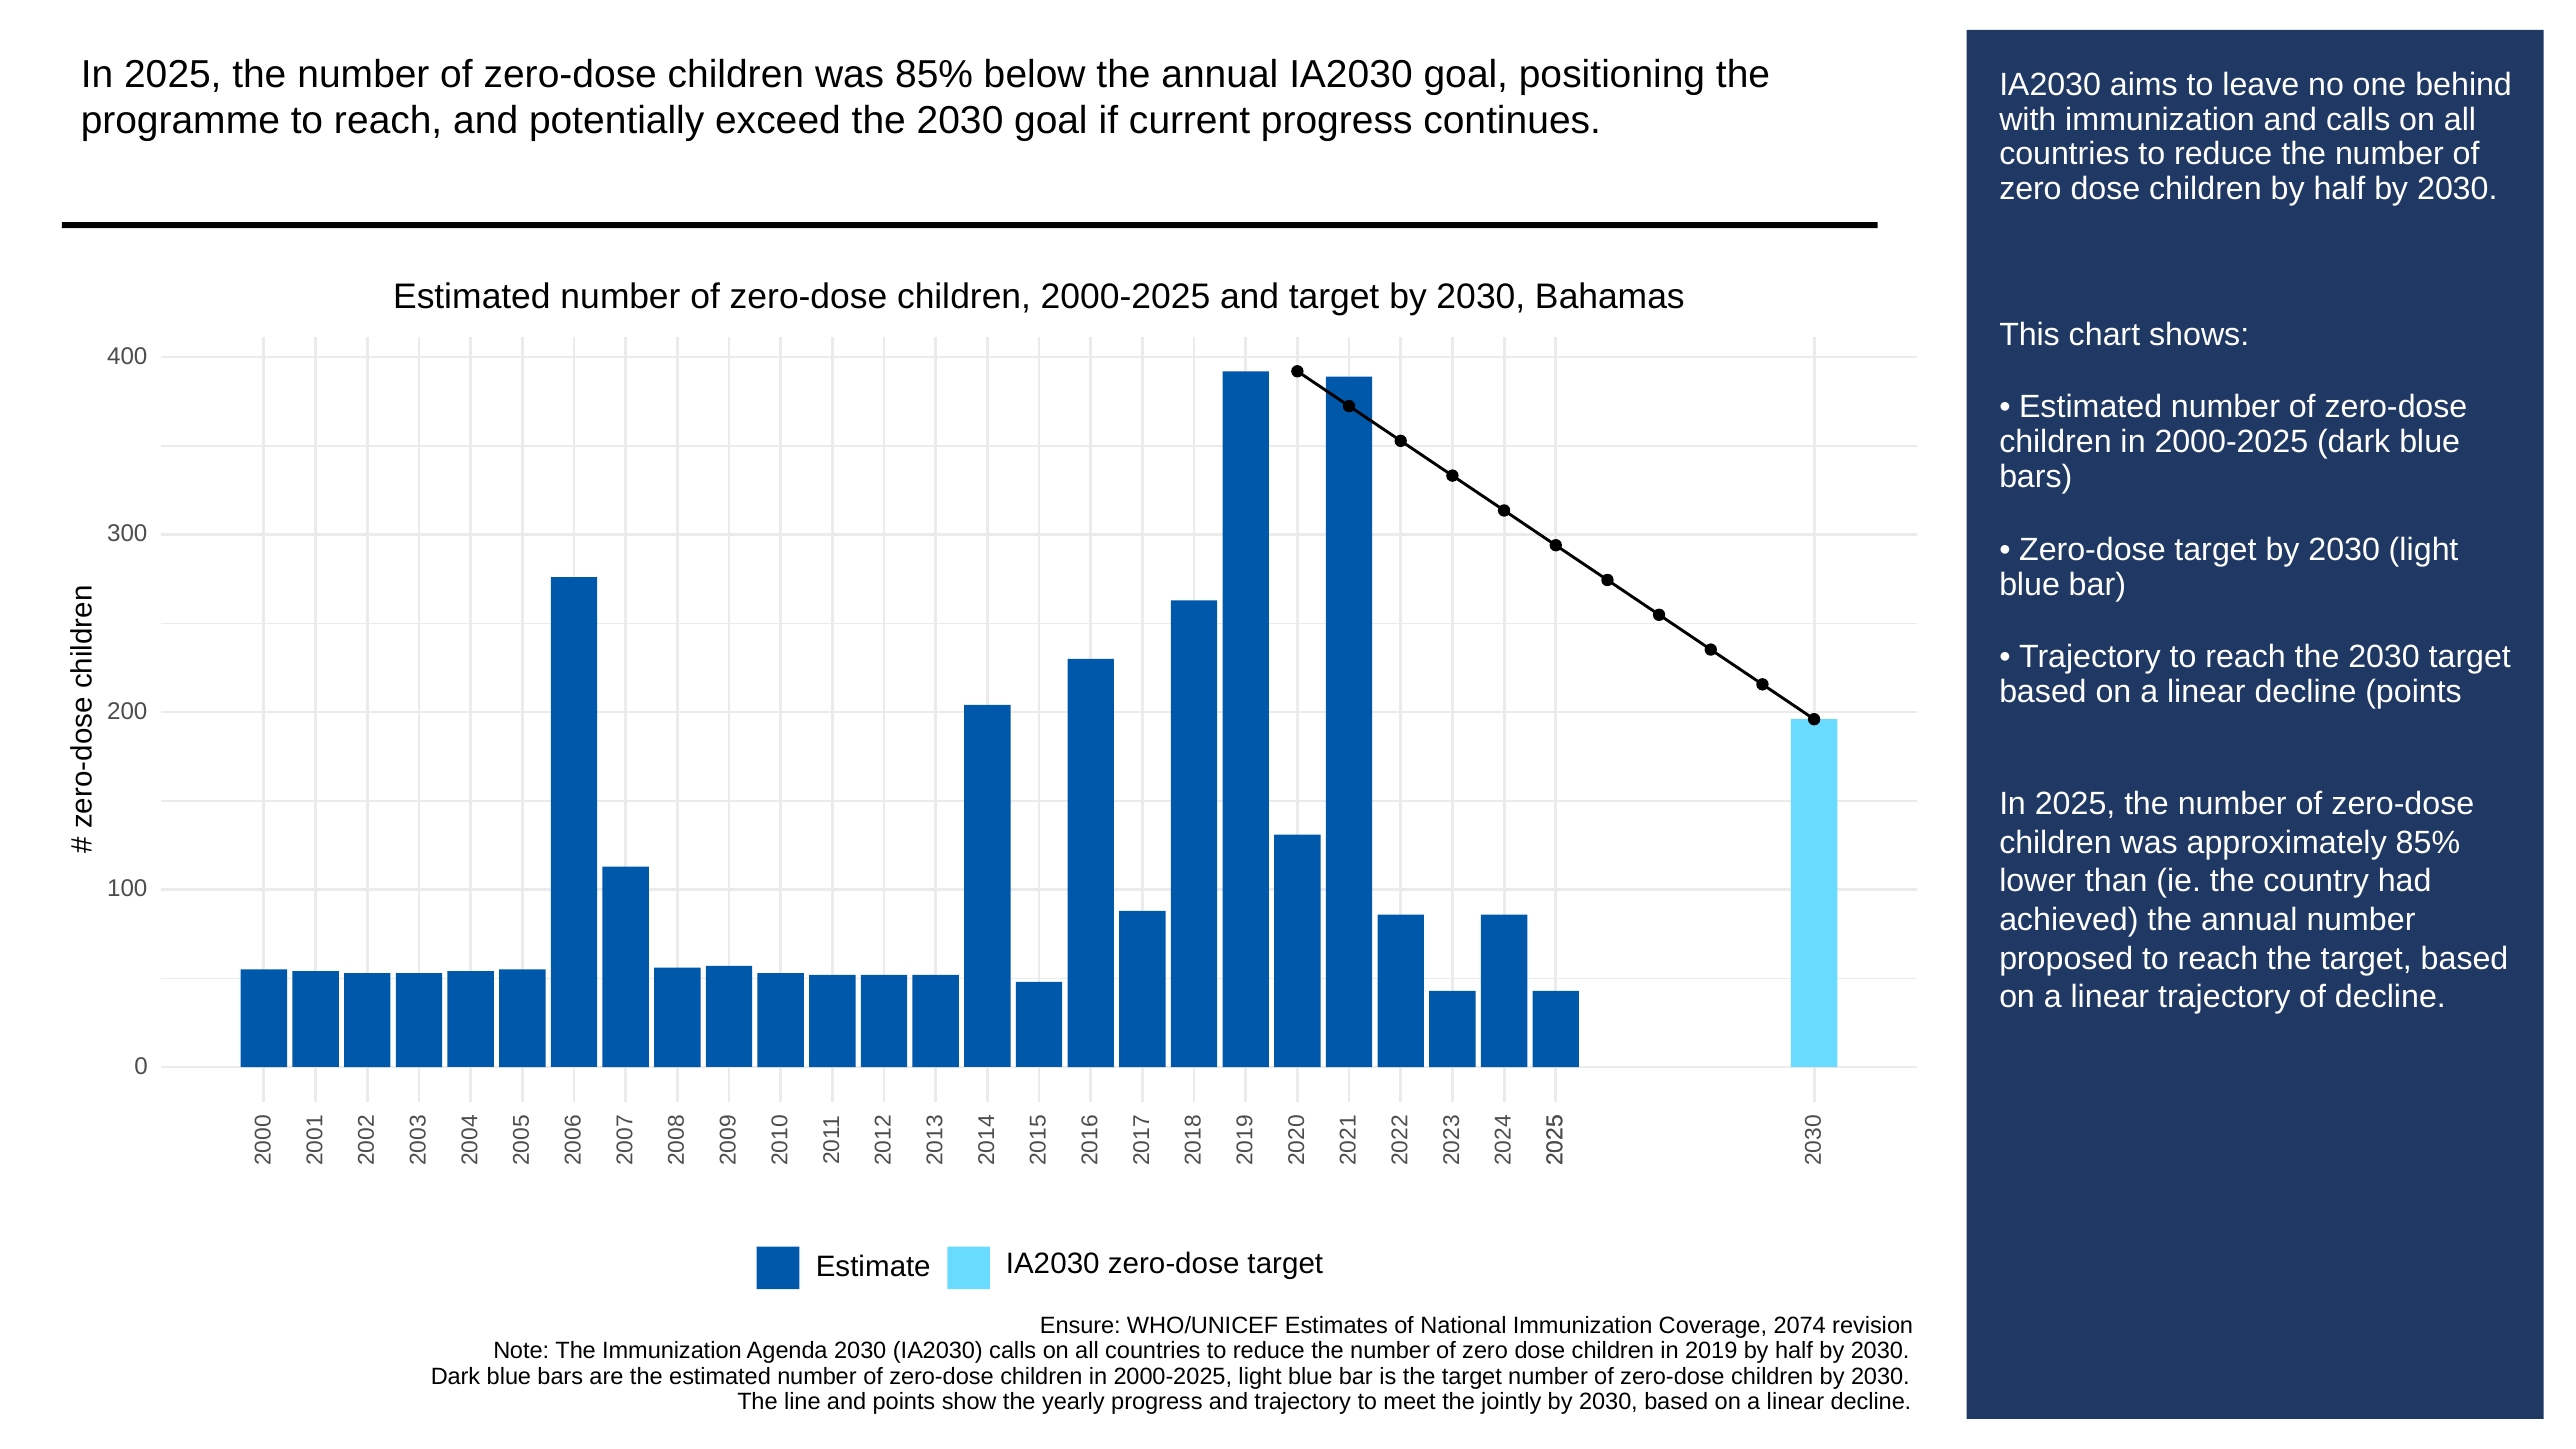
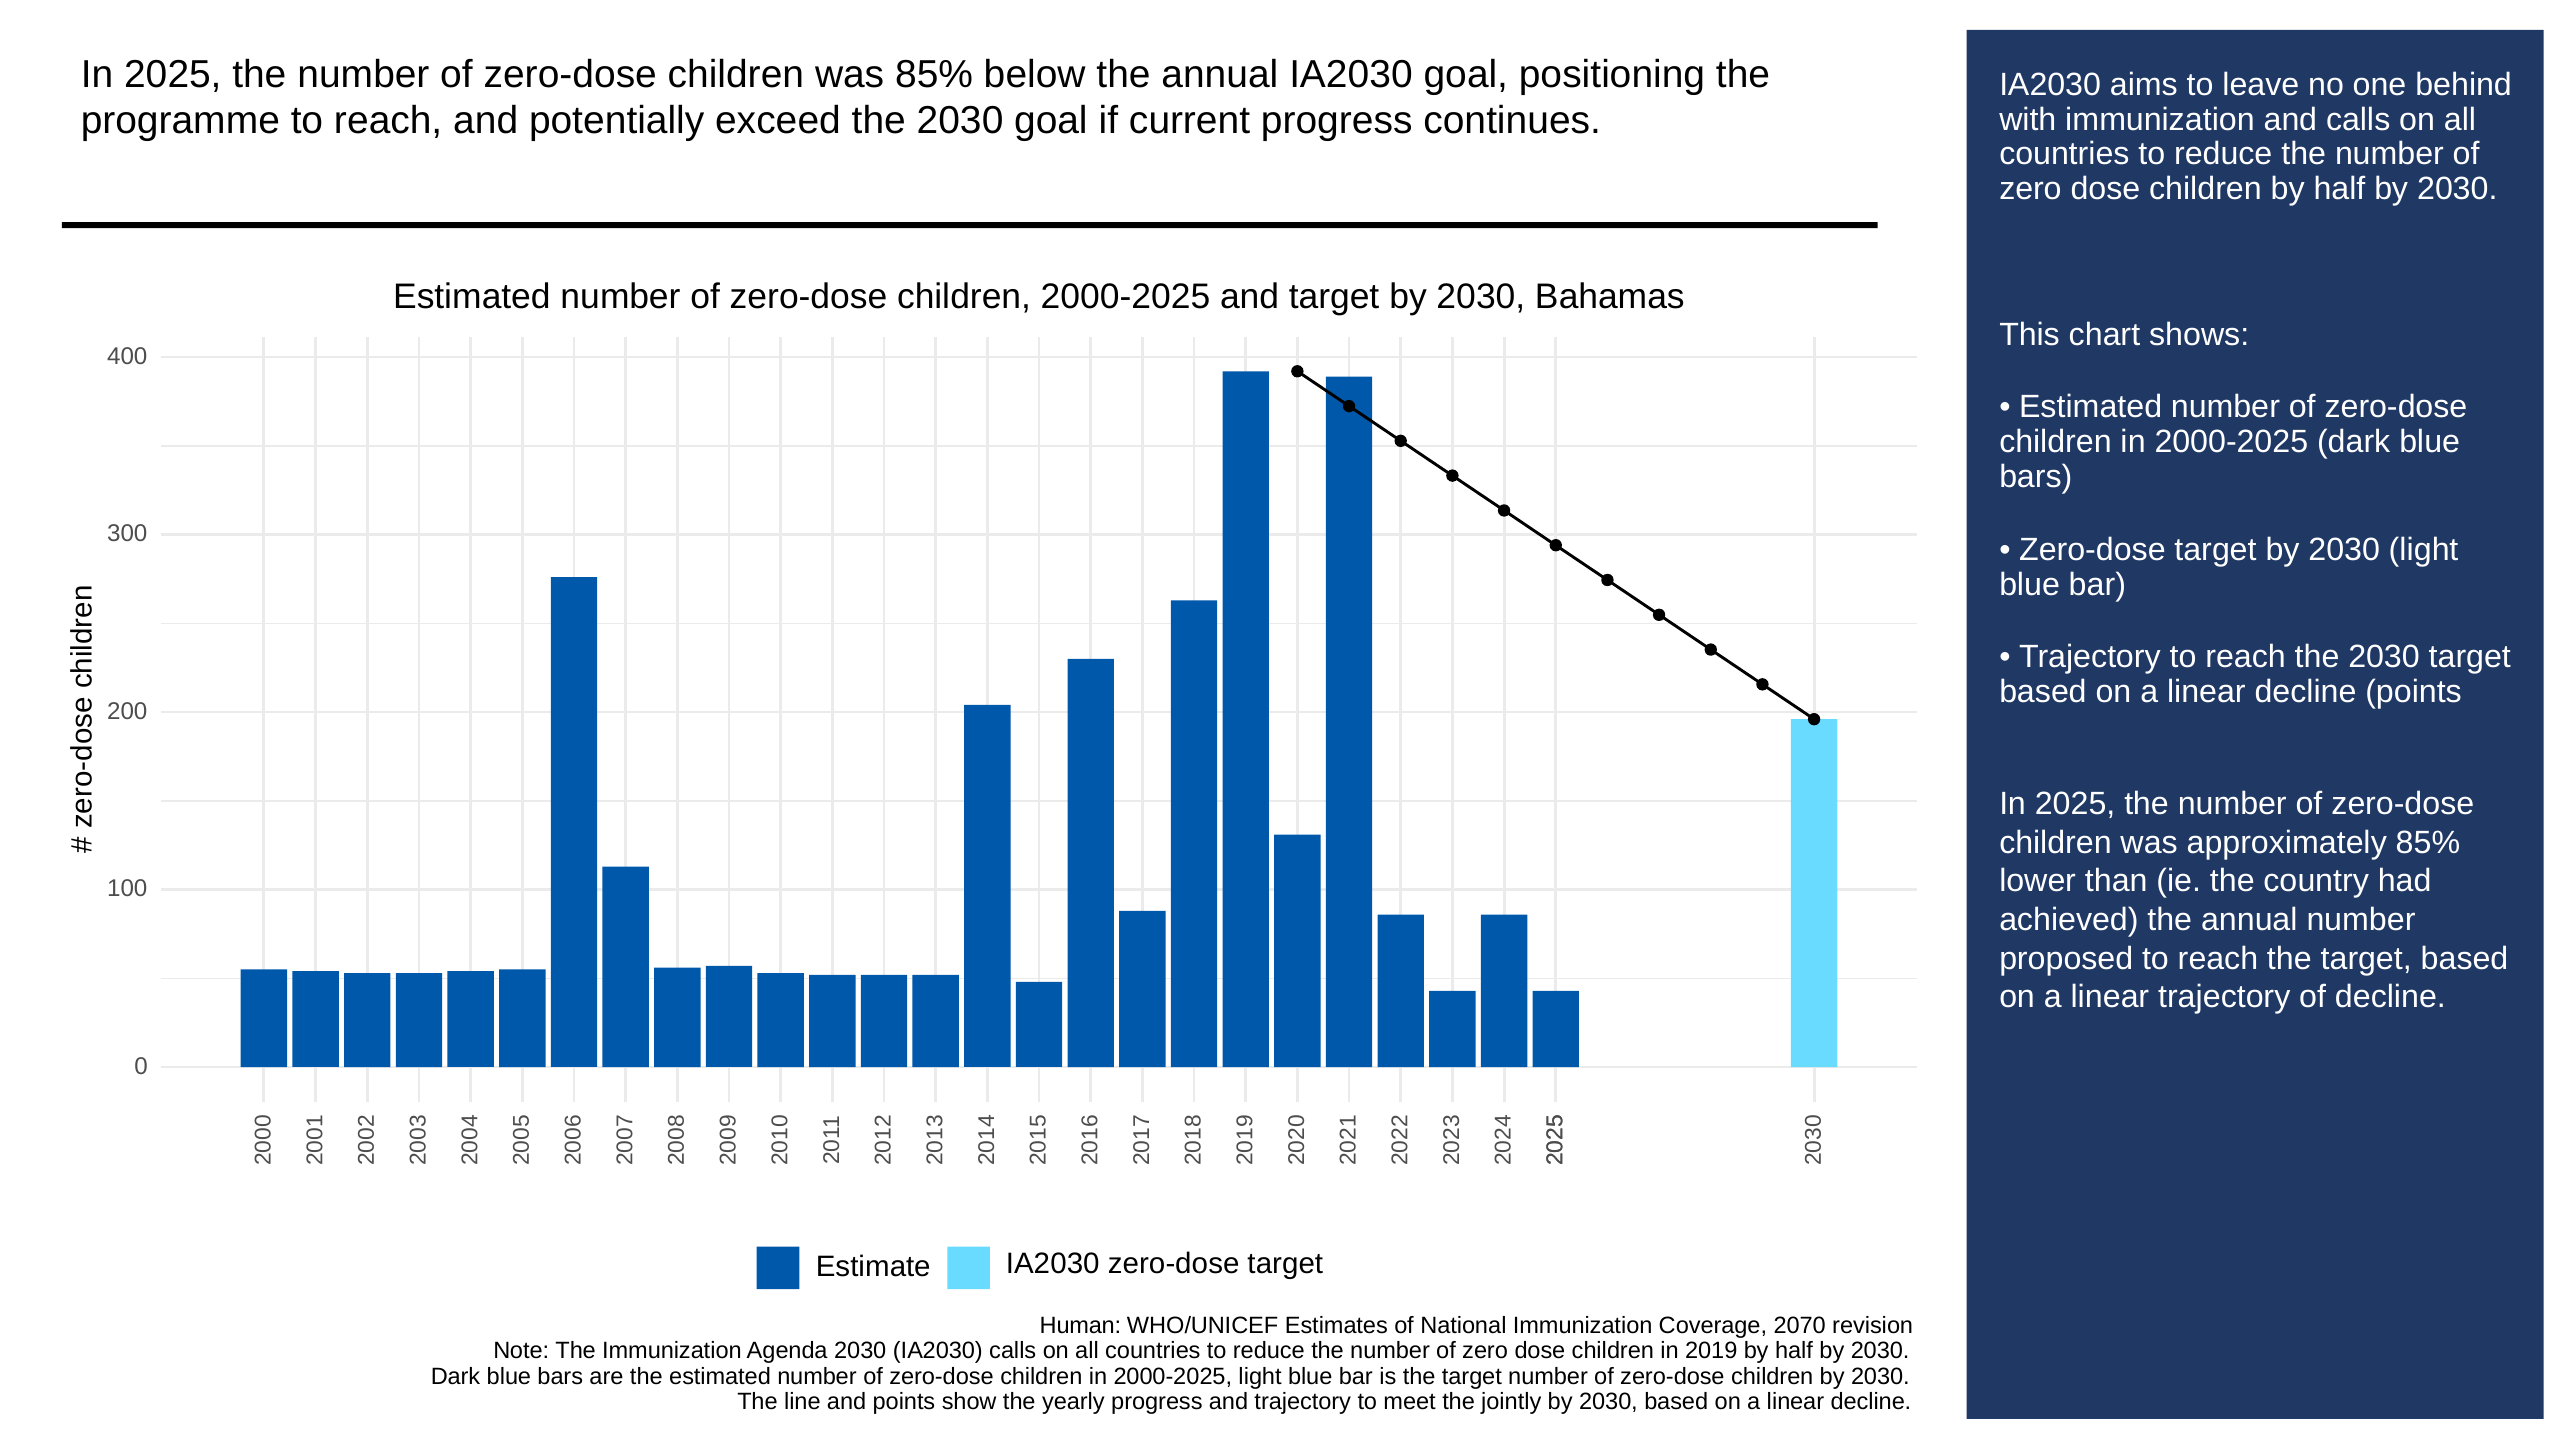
Ensure: Ensure -> Human
2074: 2074 -> 2070
